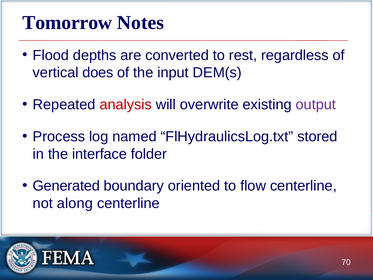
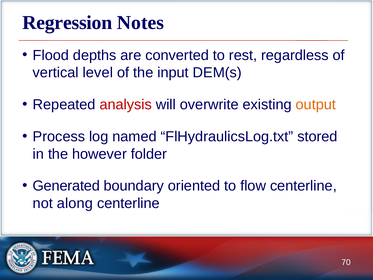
Tomorrow: Tomorrow -> Regression
does: does -> level
output colour: purple -> orange
interface: interface -> however
